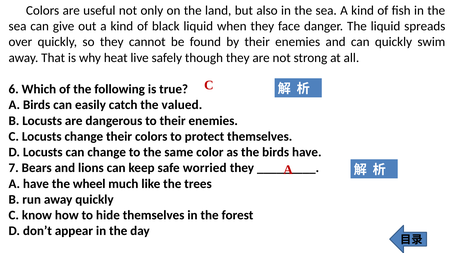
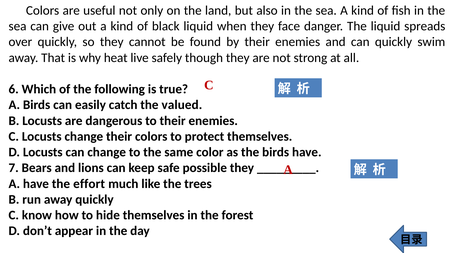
worried: worried -> possible
wheel: wheel -> effort
